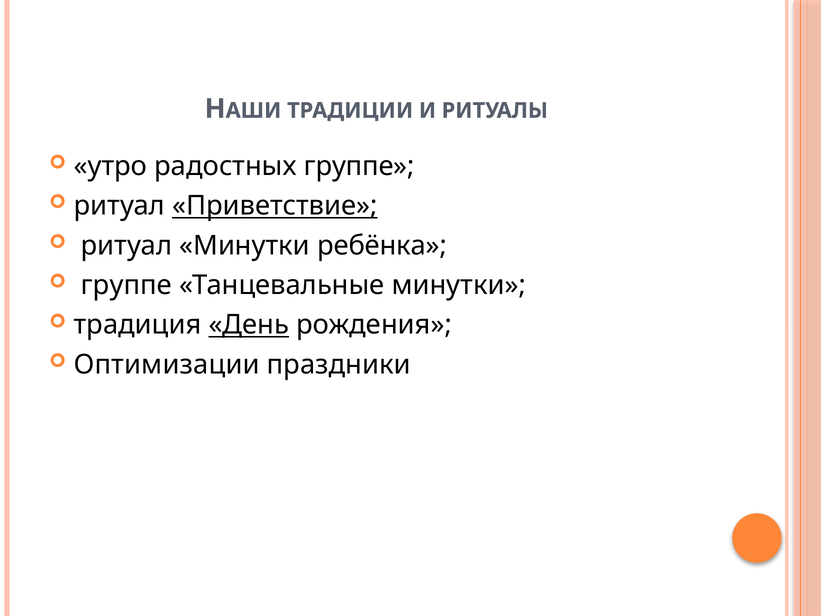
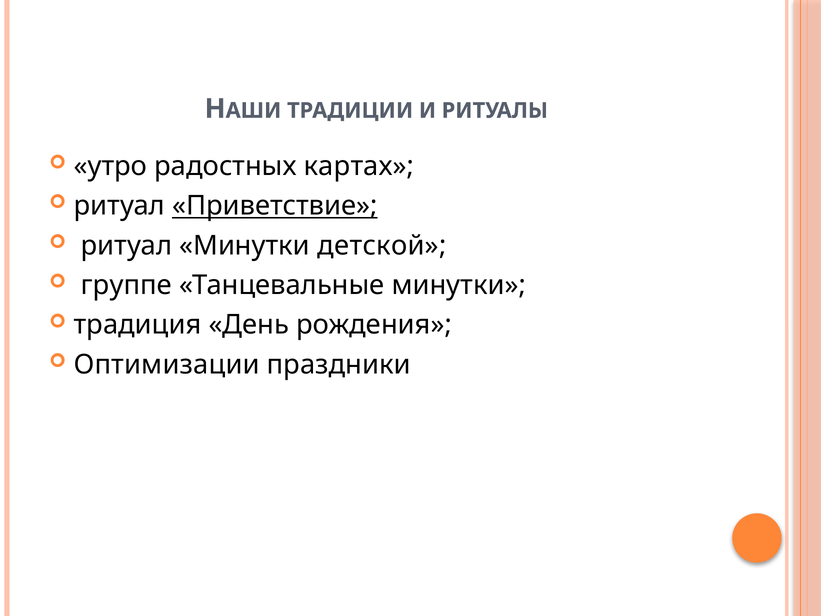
радостных группе: группе -> картах
ребёнка: ребёнка -> детской
День underline: present -> none
